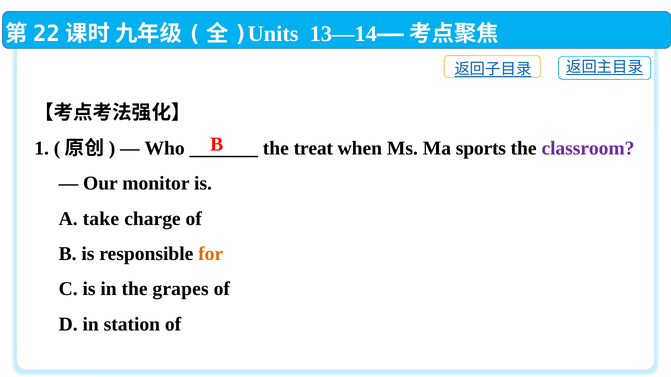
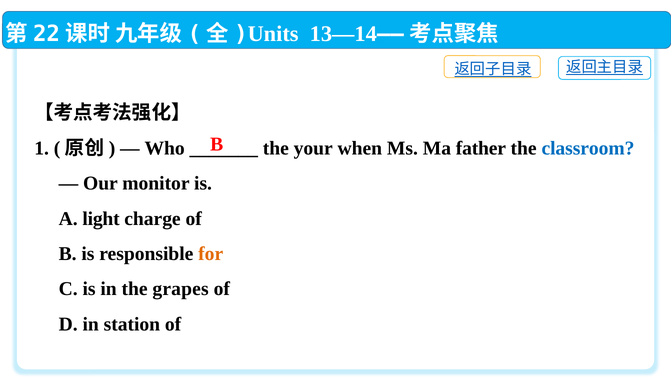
treat: treat -> your
sports: sports -> father
classroom colour: purple -> blue
take: take -> light
